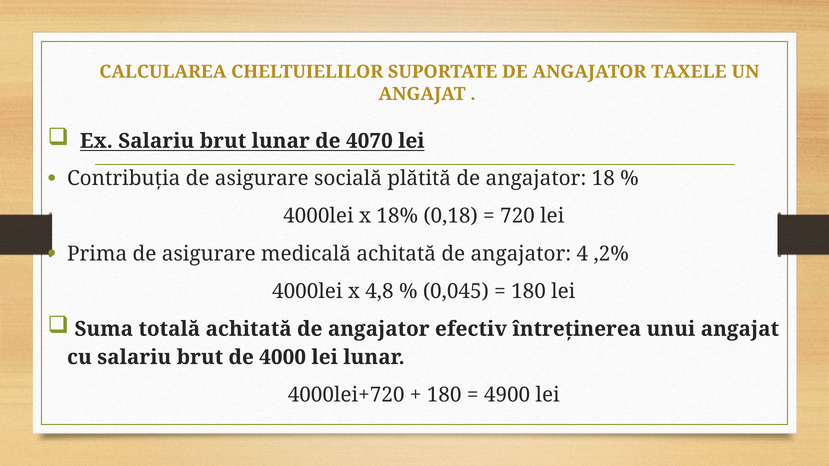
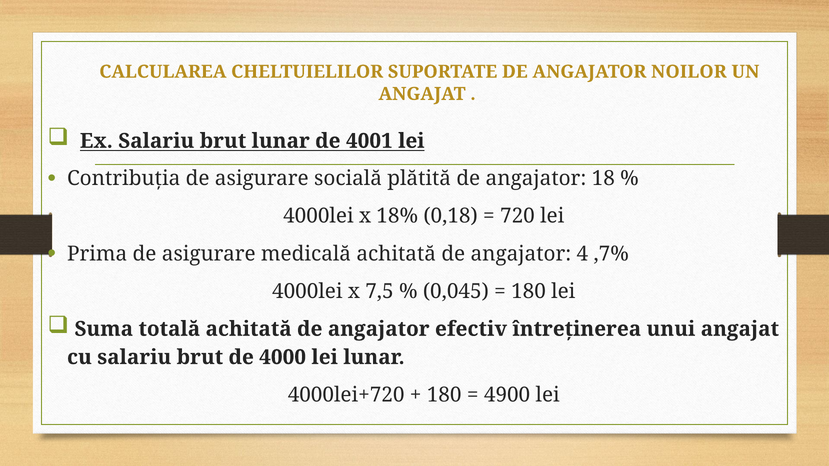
TAXELE: TAXELE -> NOILOR
4070: 4070 -> 4001
,2%: ,2% -> ,7%
4,8: 4,8 -> 7,5
